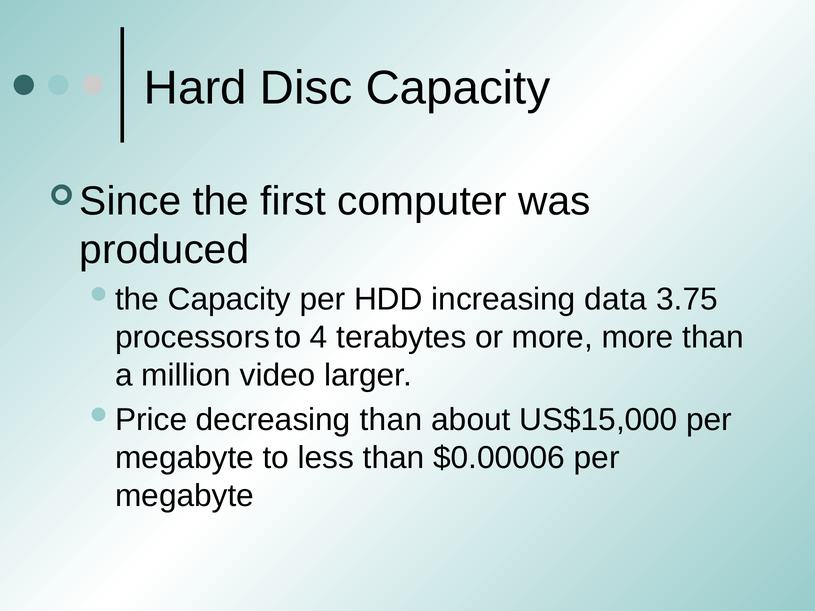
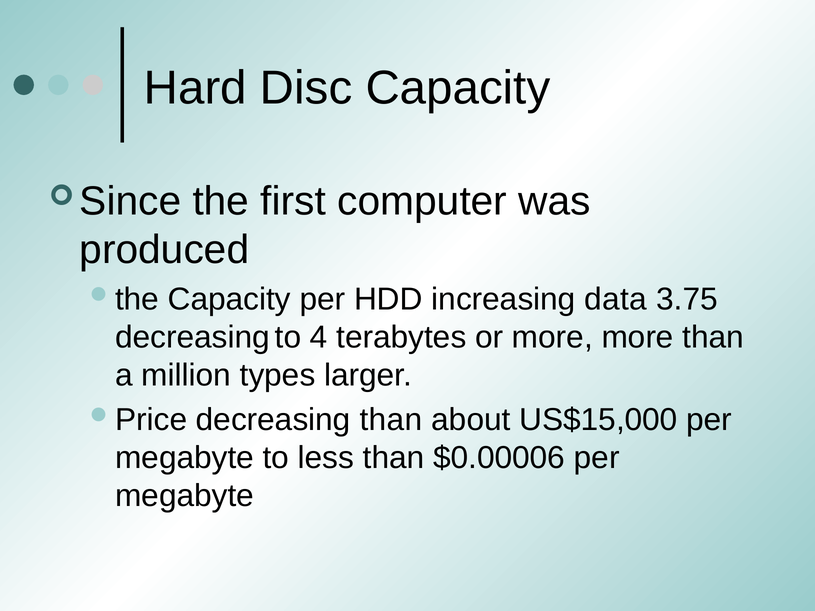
processors at (193, 337): processors -> decreasing
video: video -> types
